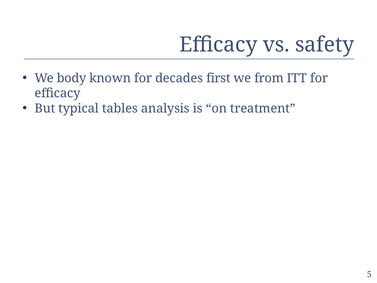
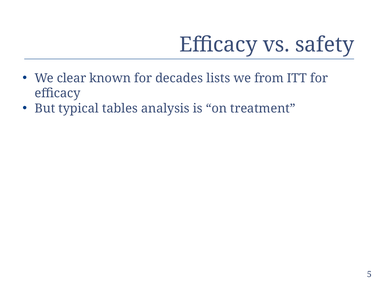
body: body -> clear
first: first -> lists
